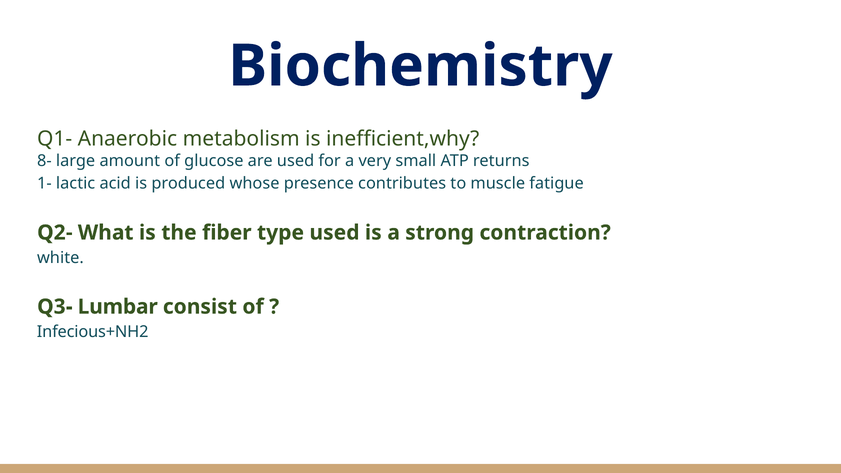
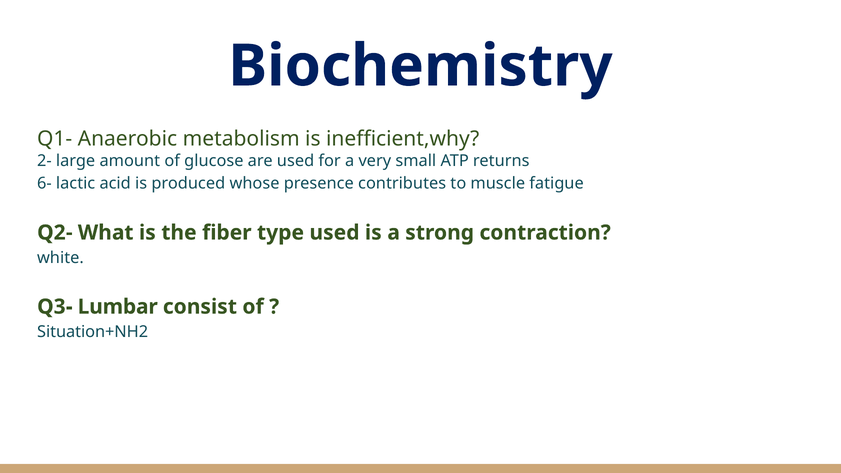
8-: 8- -> 2-
1-: 1- -> 6-
Infecious+NH2: Infecious+NH2 -> Situation+NH2
